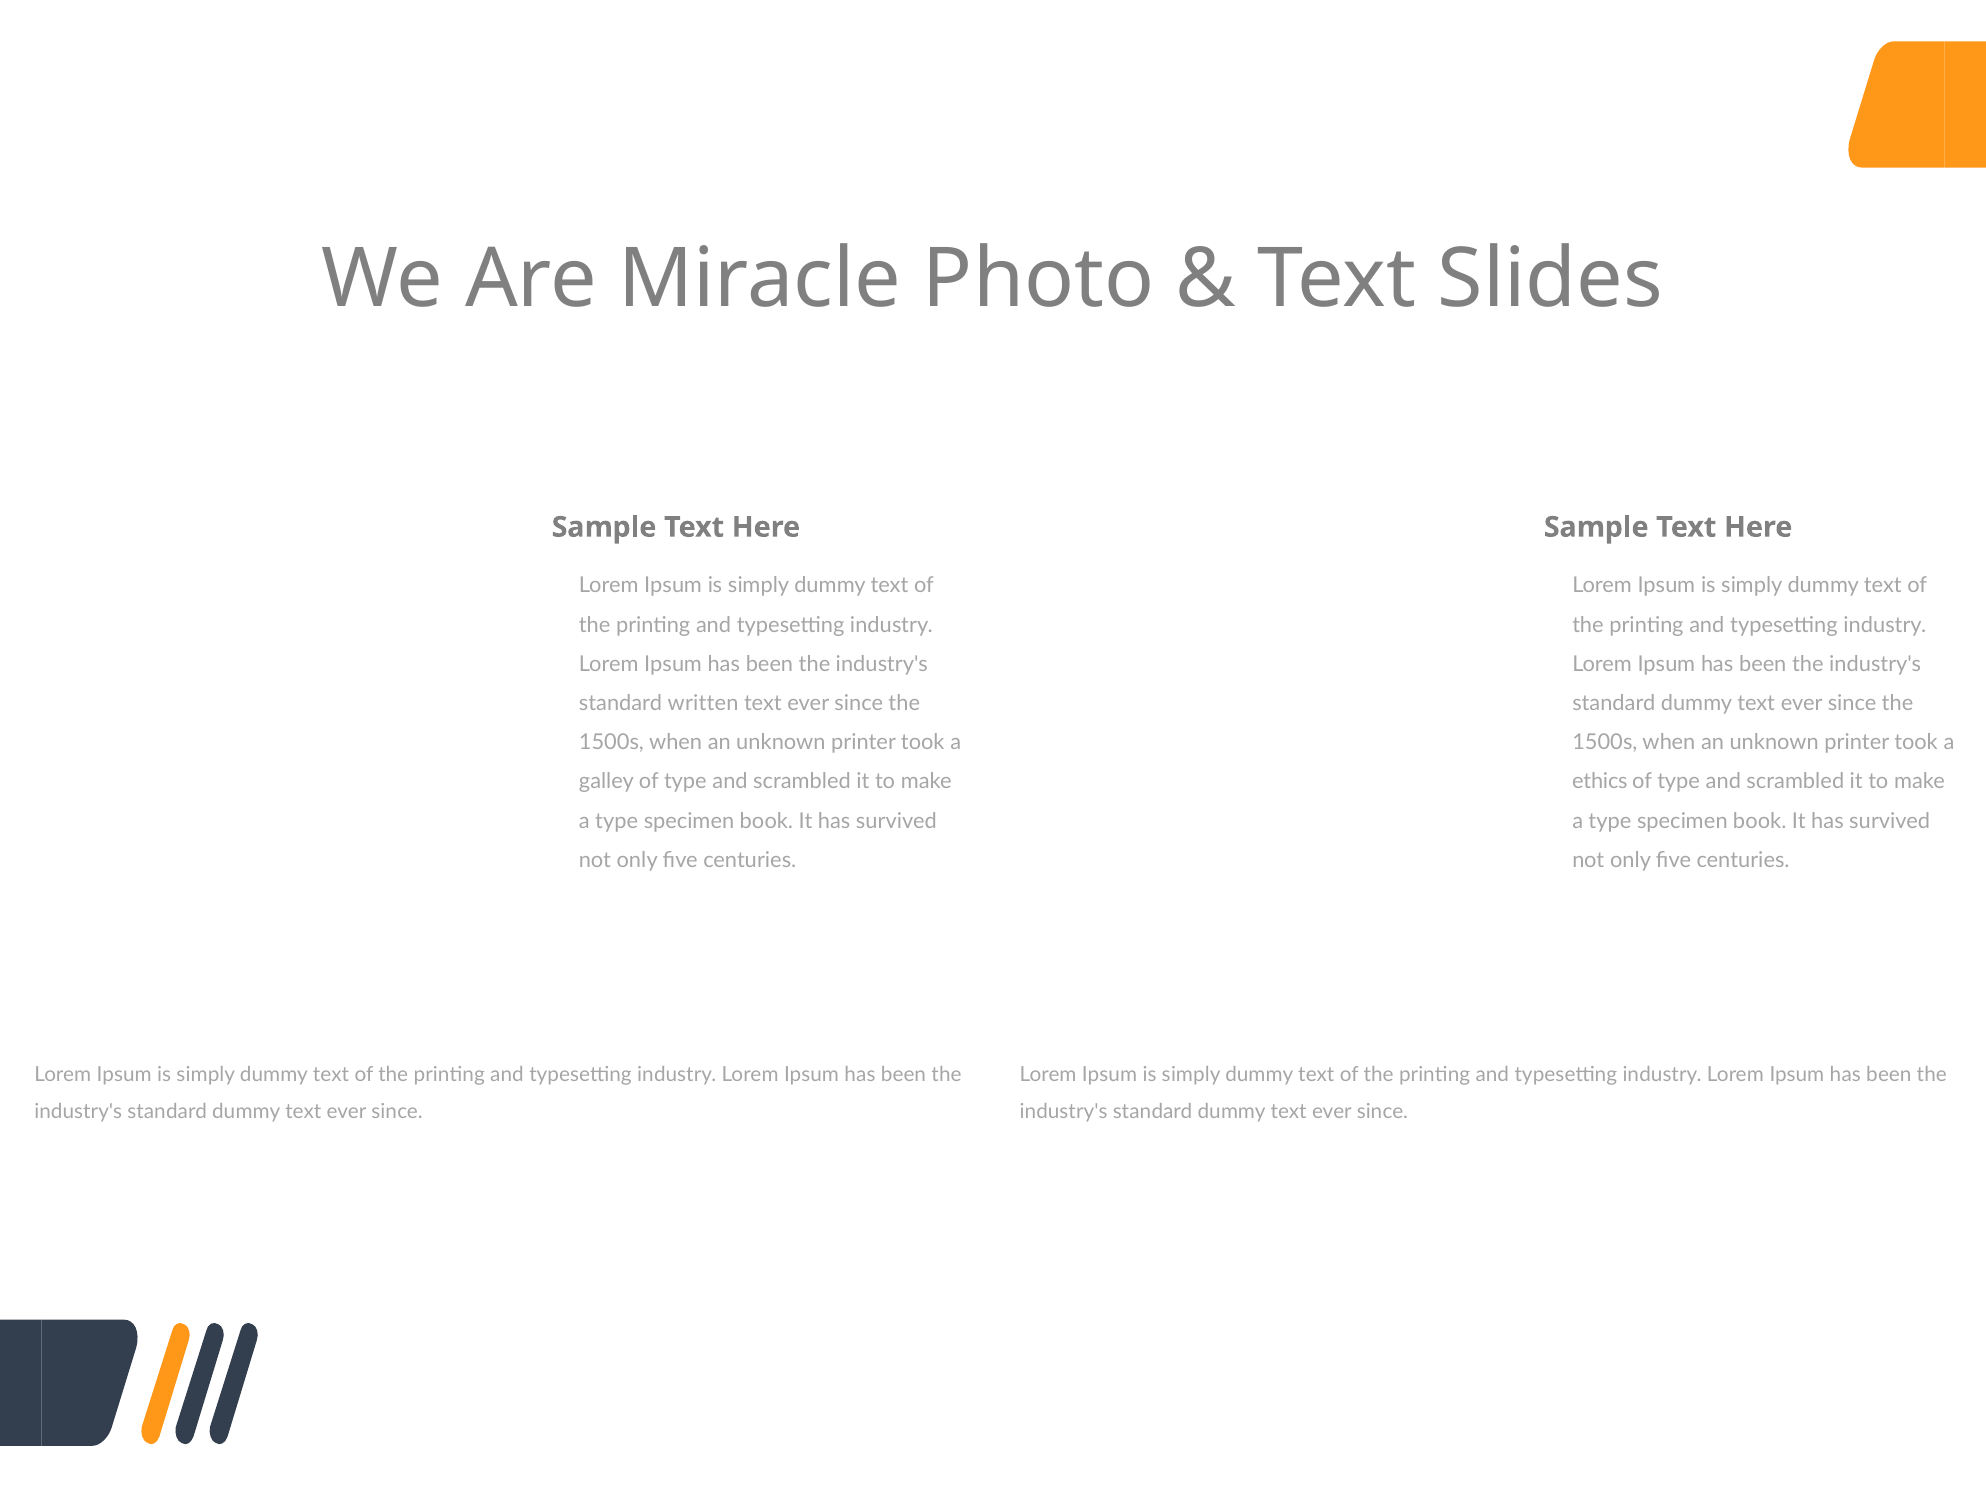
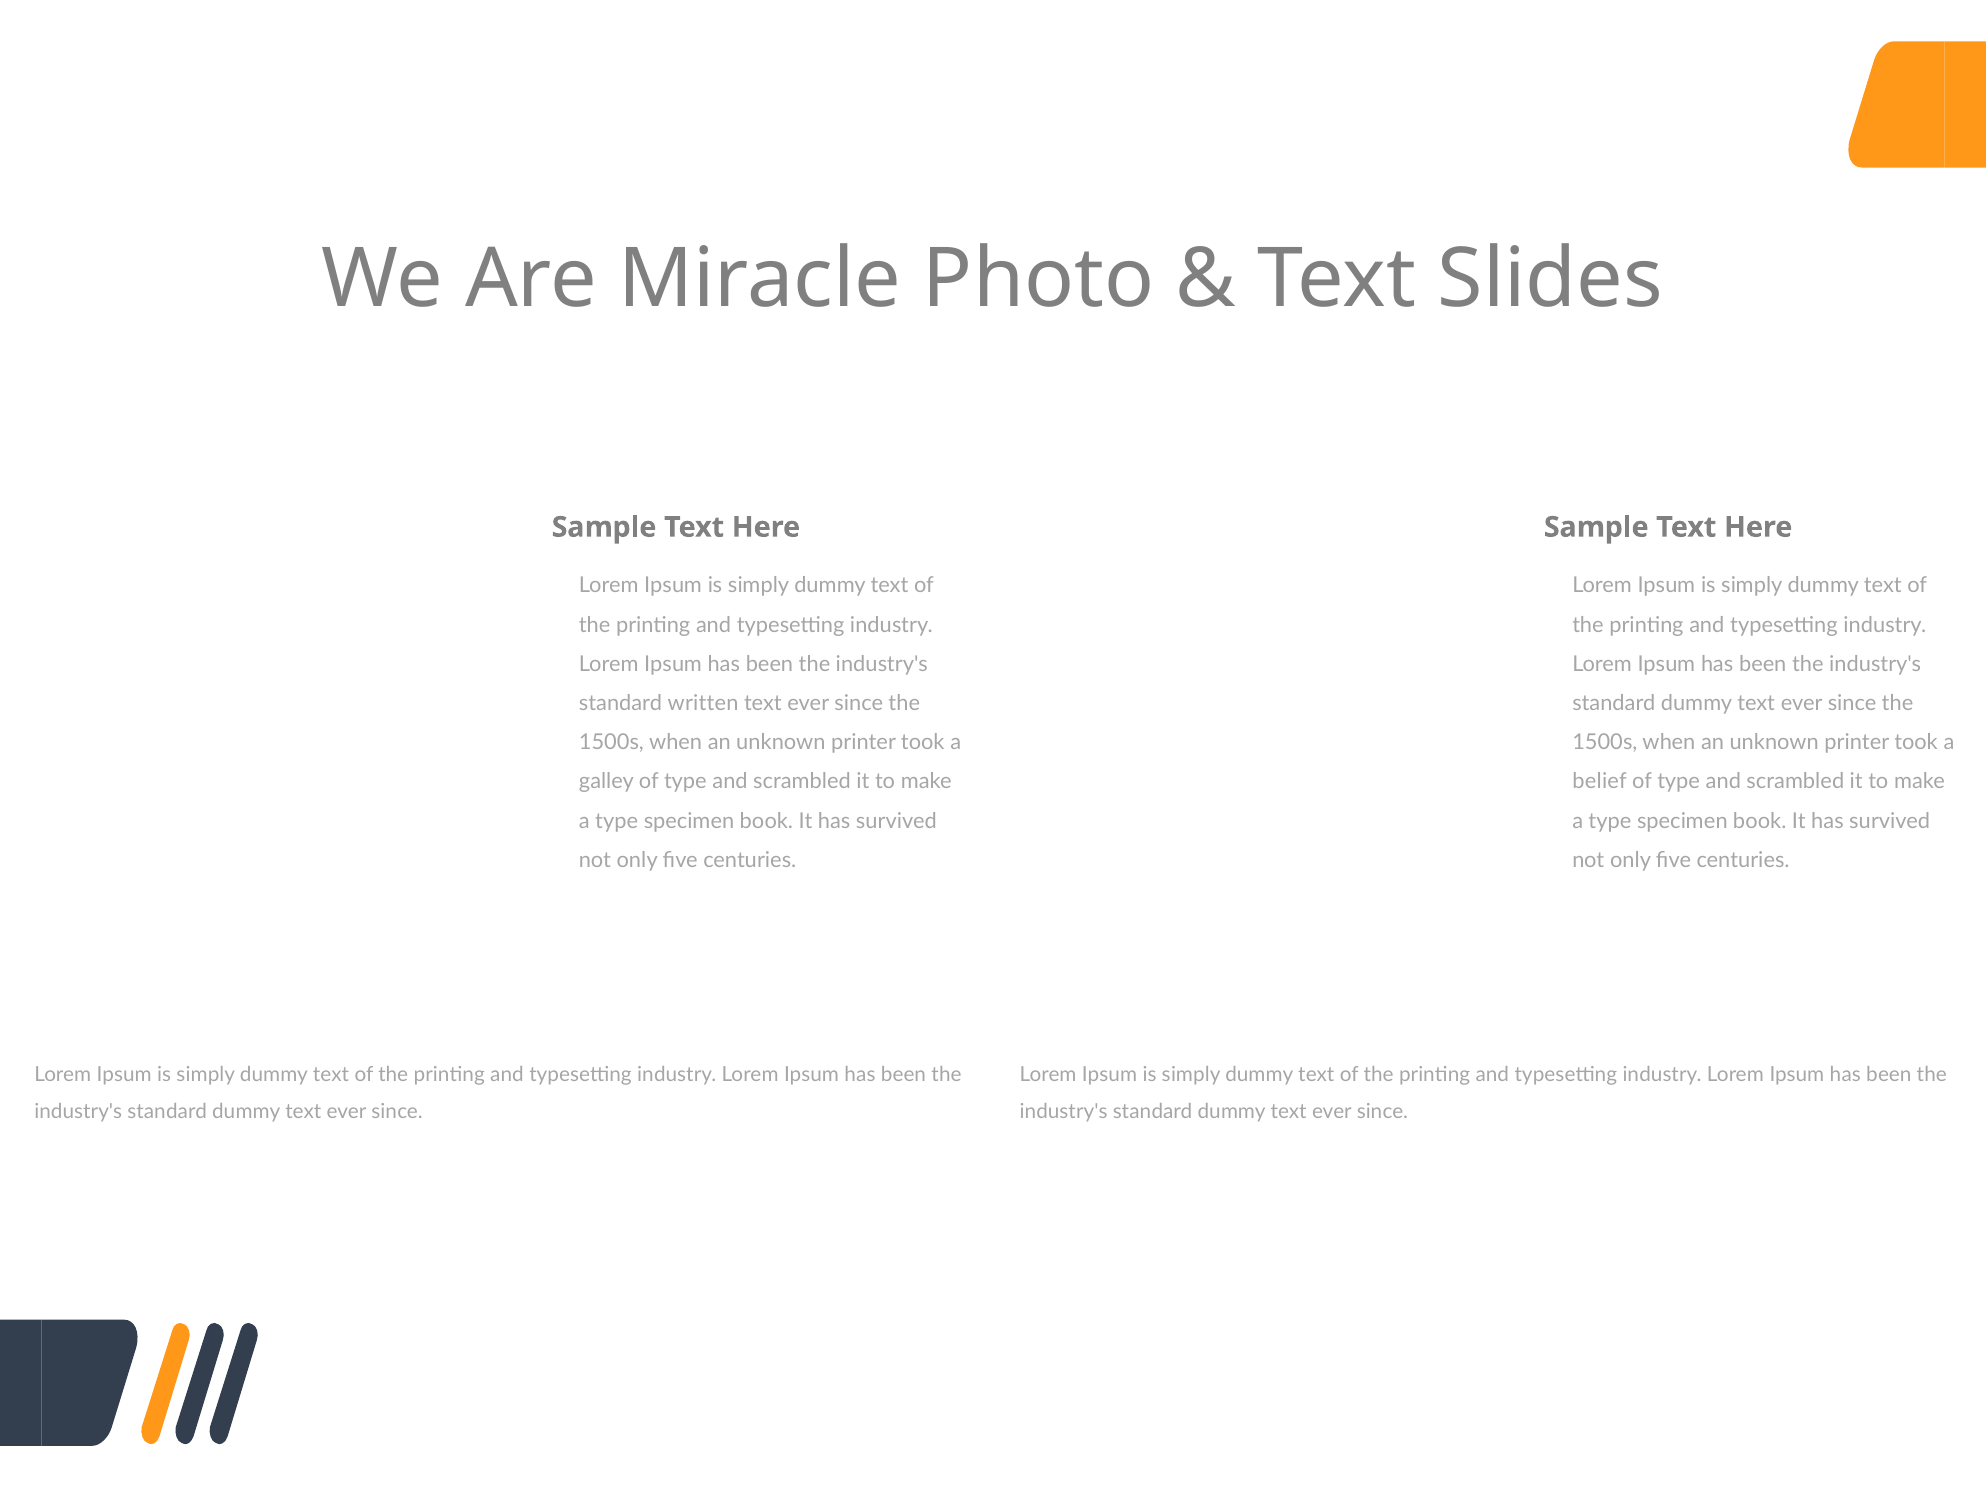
ethics: ethics -> belief
